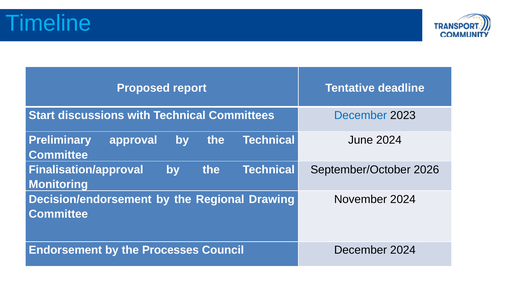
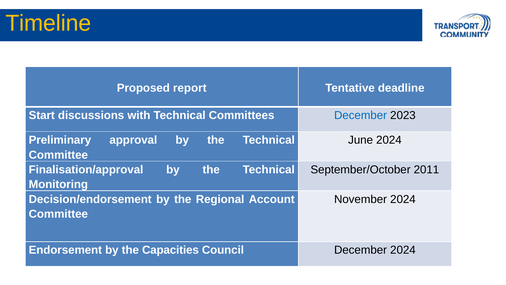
Timeline colour: light blue -> yellow
2026: 2026 -> 2011
Drawing: Drawing -> Account
Processes: Processes -> Capacities
